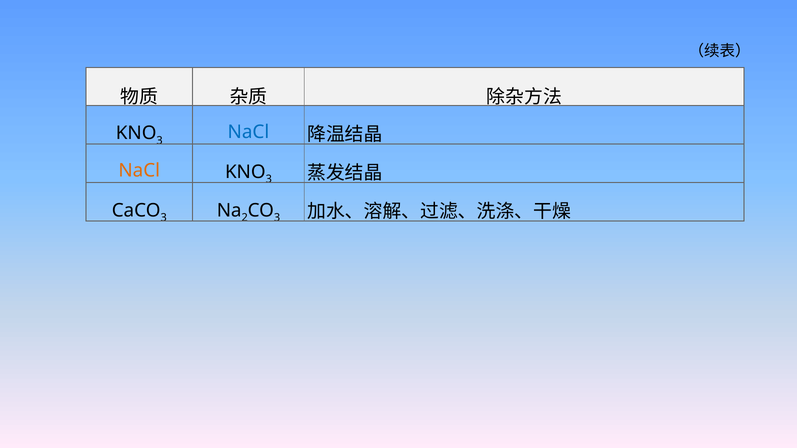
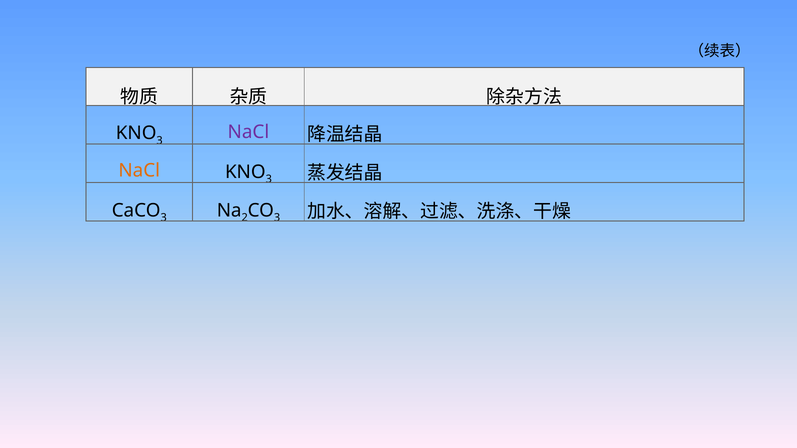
NaCl at (248, 132) colour: blue -> purple
